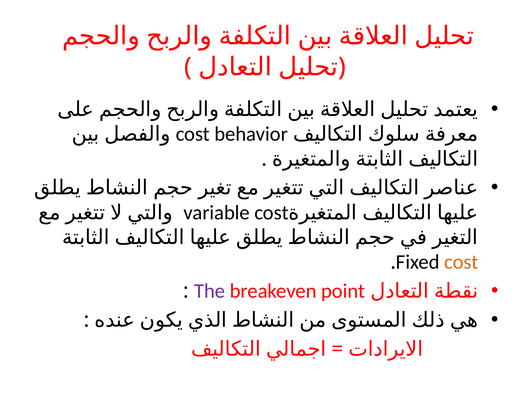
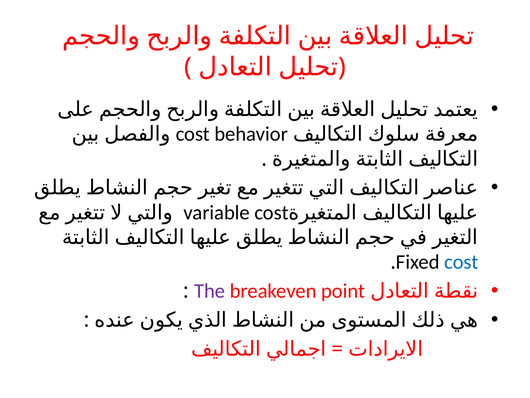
cost at (461, 262) colour: orange -> blue
